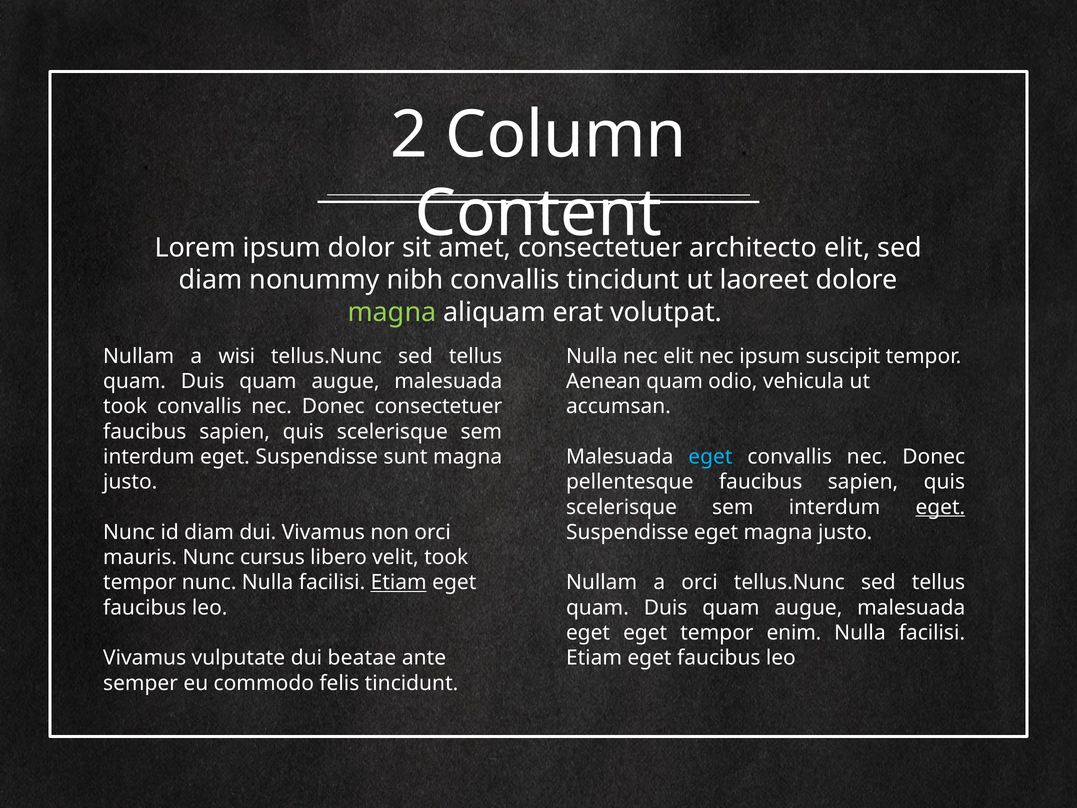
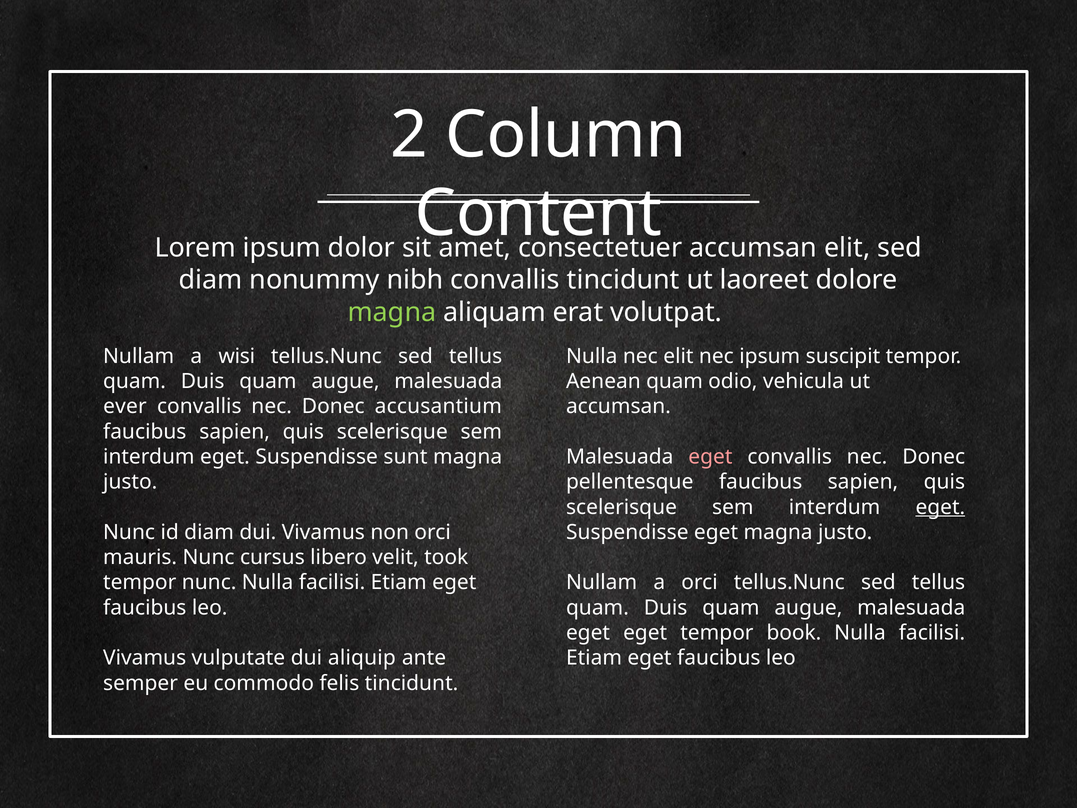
architecto at (753, 248): architecto -> accumsan
took at (125, 406): took -> ever
Donec consectetuer: consectetuer -> accusantium
eget at (710, 457) colour: light blue -> pink
Etiam at (399, 582) underline: present -> none
enim: enim -> book
beatae: beatae -> aliquip
